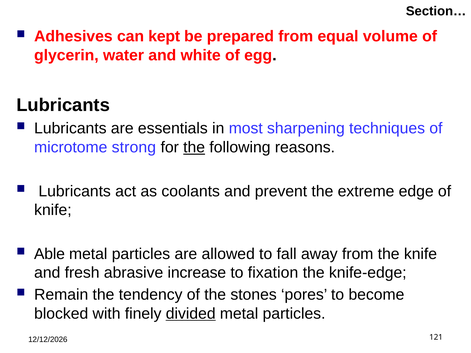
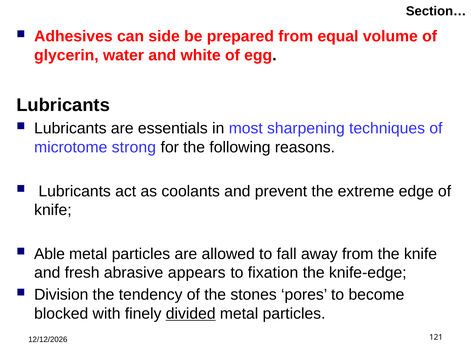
kept: kept -> side
the at (194, 147) underline: present -> none
increase: increase -> appears
Remain: Remain -> Division
